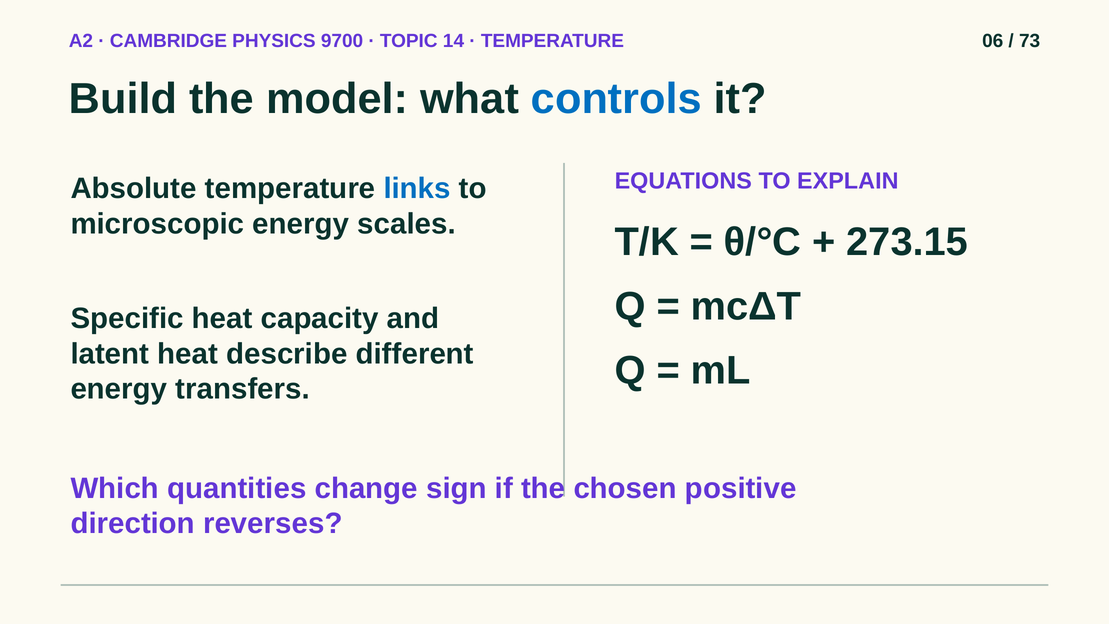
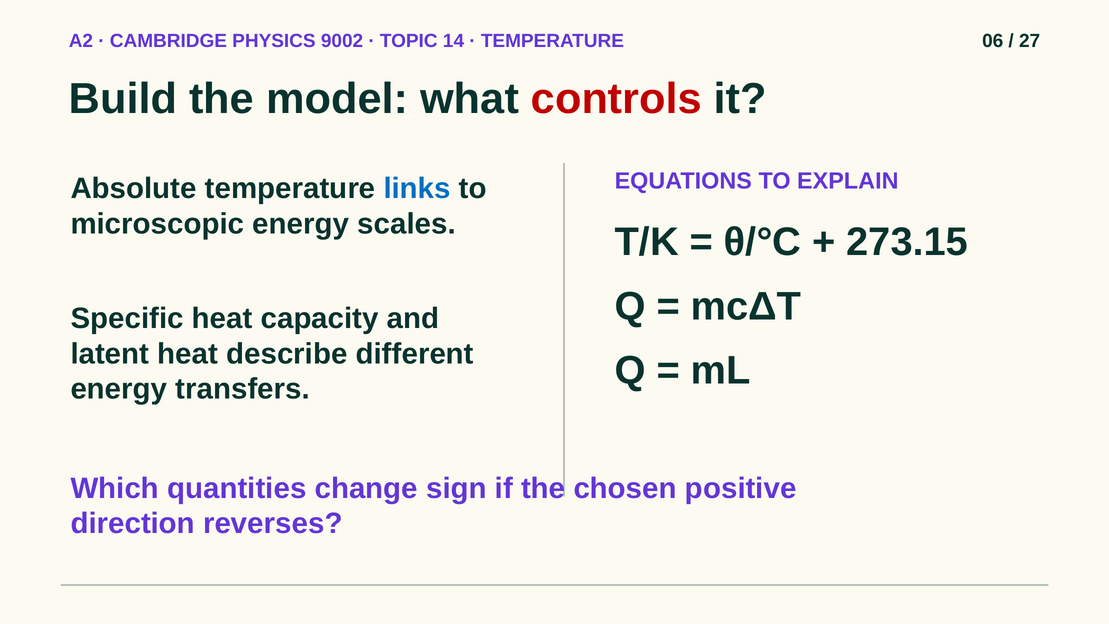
9700: 9700 -> 9002
73: 73 -> 27
controls colour: blue -> red
